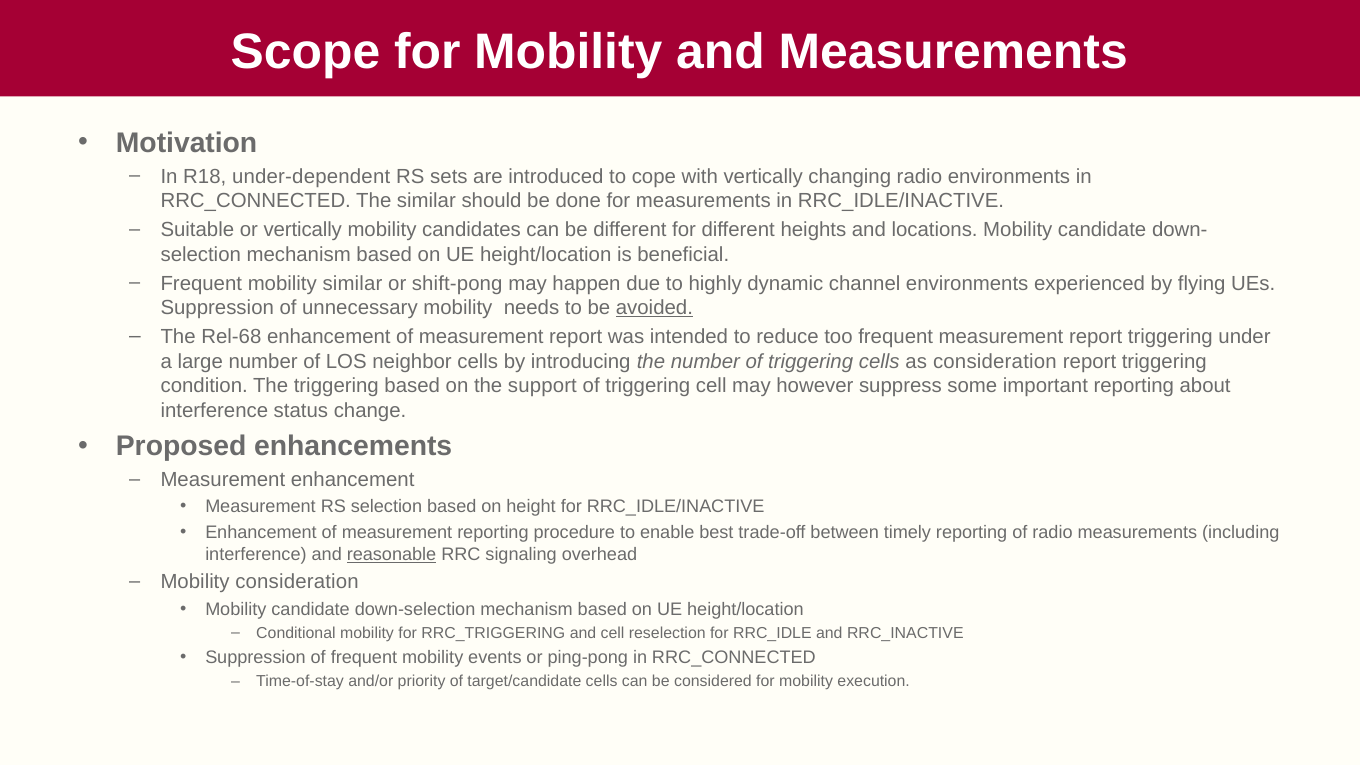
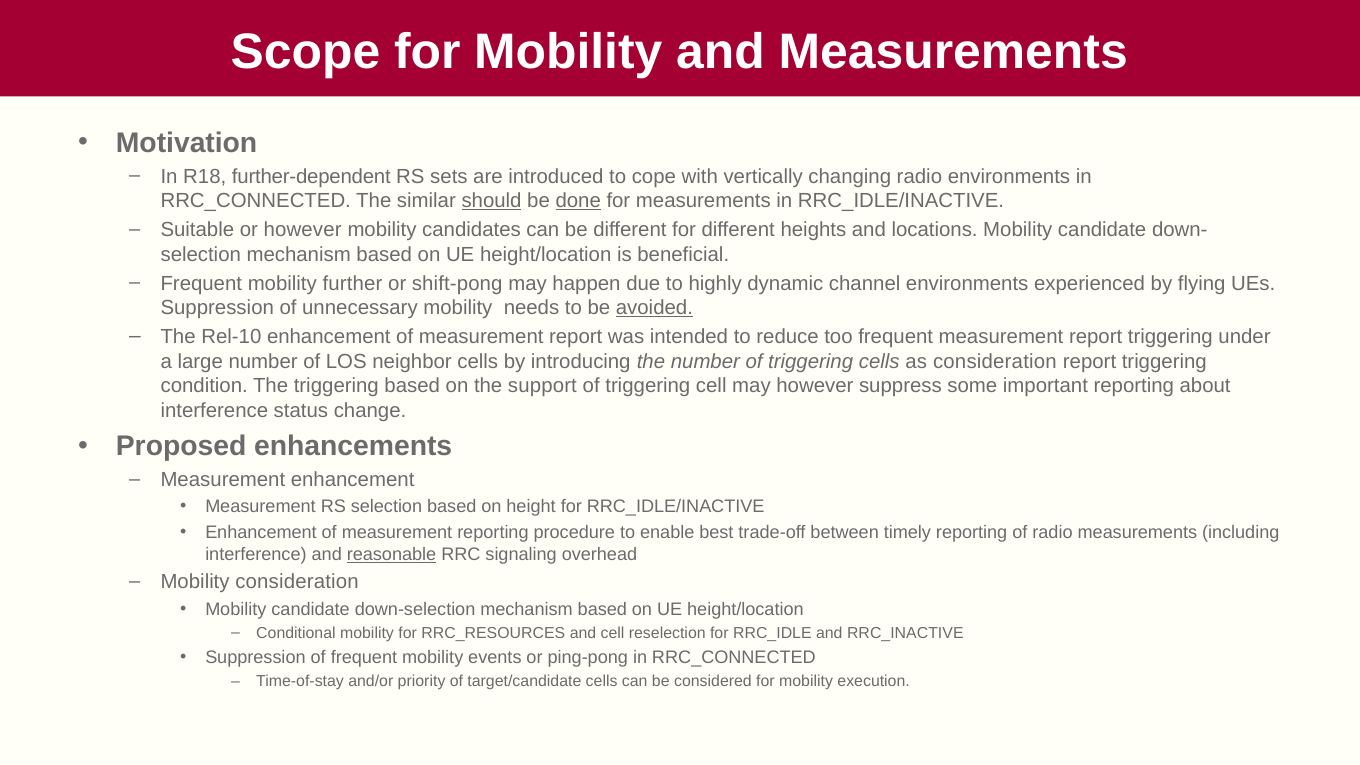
under-dependent: under-dependent -> further-dependent
should underline: none -> present
done underline: none -> present
or vertically: vertically -> however
mobility similar: similar -> further
Rel-68: Rel-68 -> Rel-10
RRC_TRIGGERING: RRC_TRIGGERING -> RRC_RESOURCES
